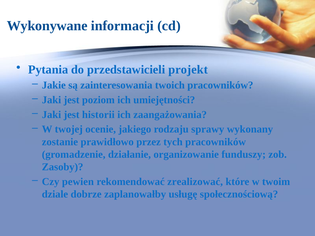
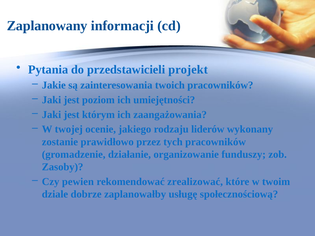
Wykonywane: Wykonywane -> Zaplanowany
historii: historii -> którym
sprawy: sprawy -> liderów
